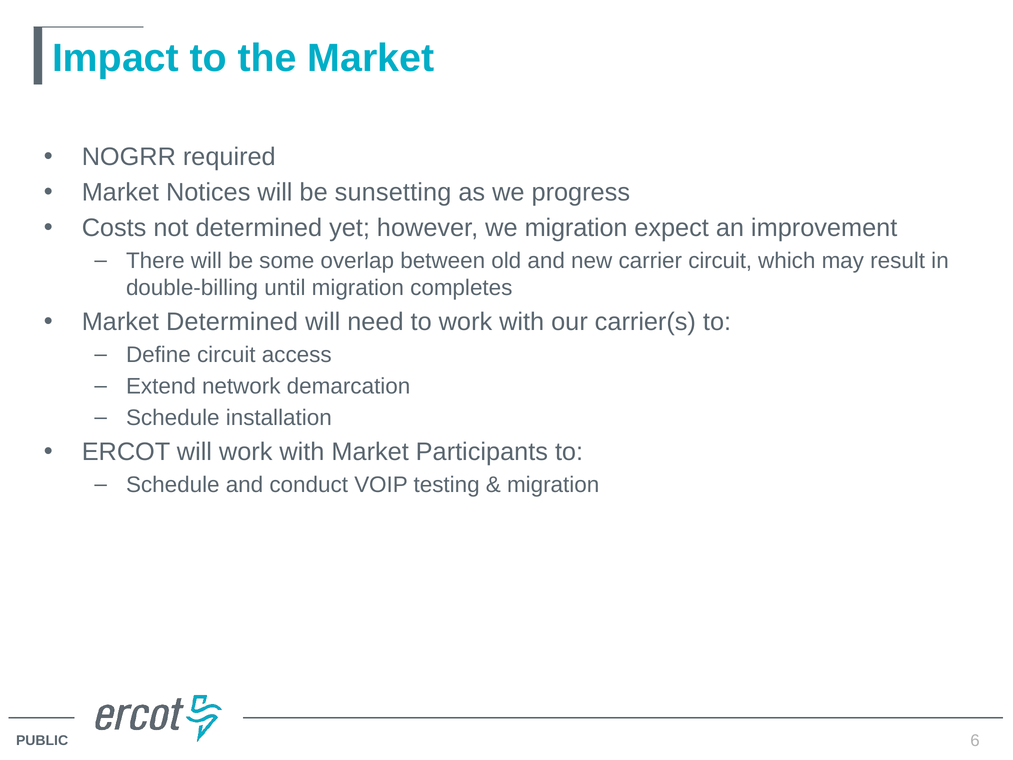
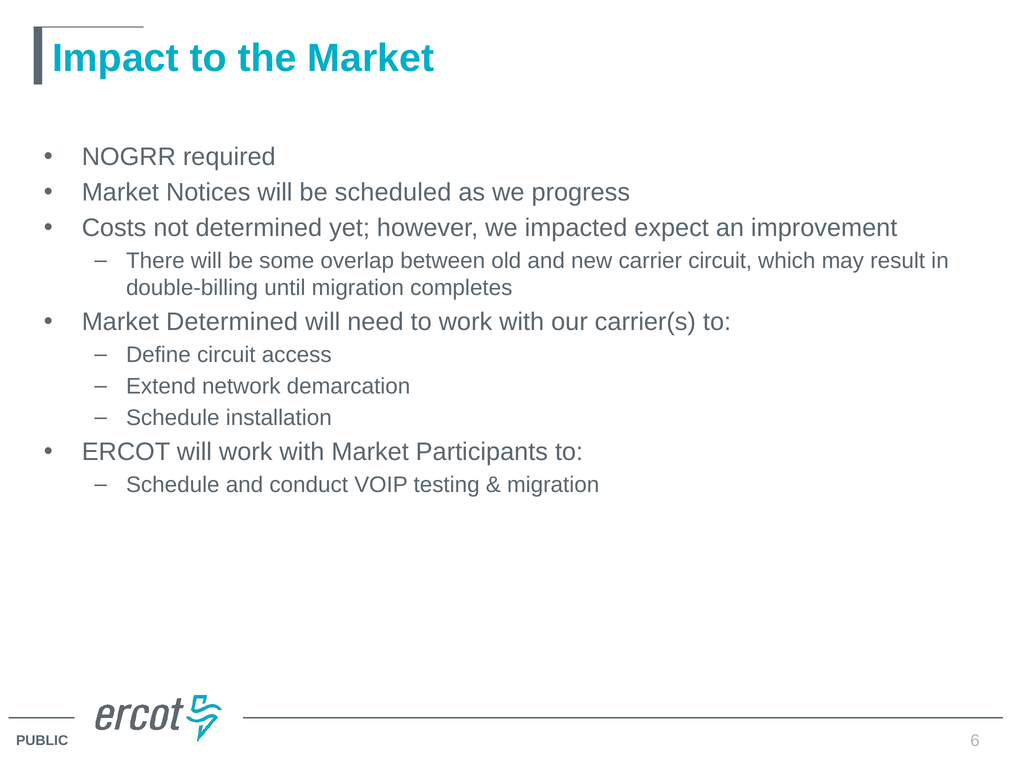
sunsetting: sunsetting -> scheduled
we migration: migration -> impacted
